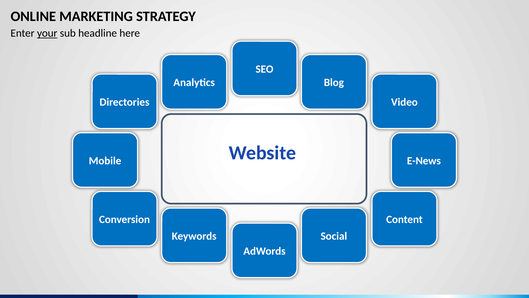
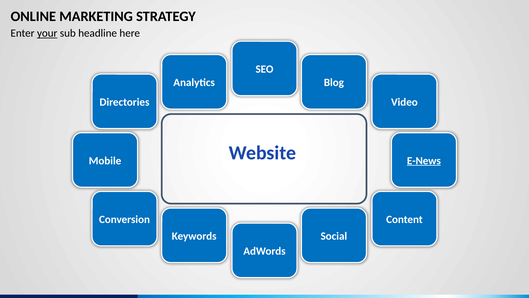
E-News underline: none -> present
